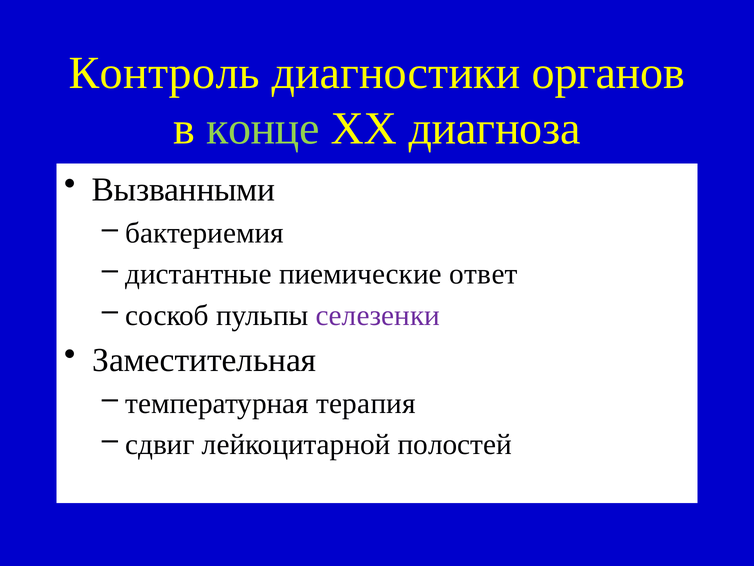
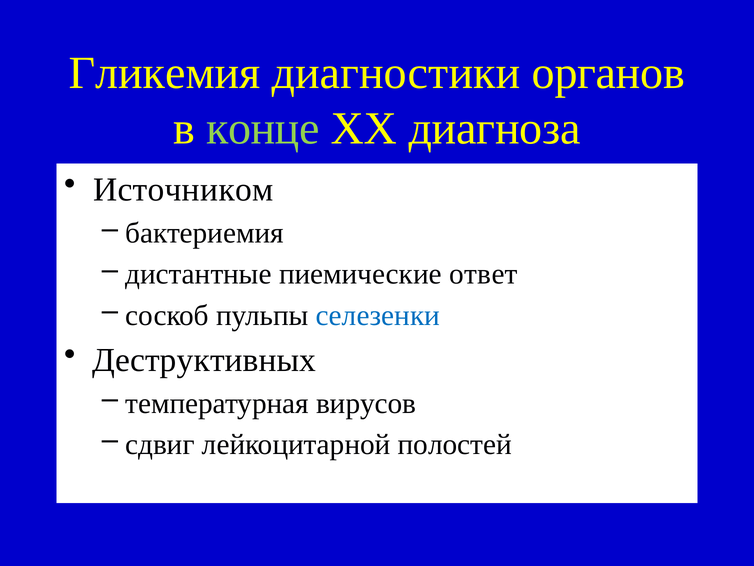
Контроль: Контроль -> Гликемия
Вызванными: Вызванными -> Источником
селезенки colour: purple -> blue
Заместительная: Заместительная -> Деструктивных
терапия: терапия -> вирусов
